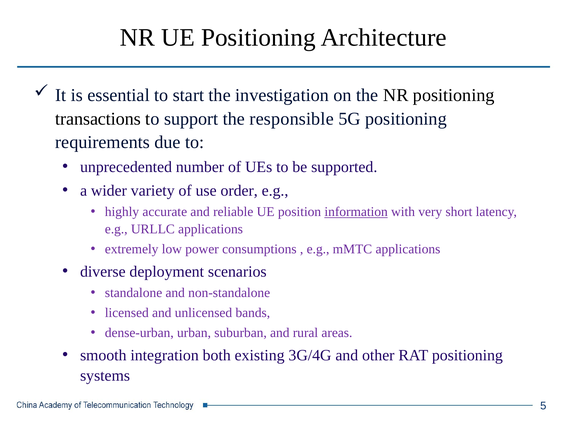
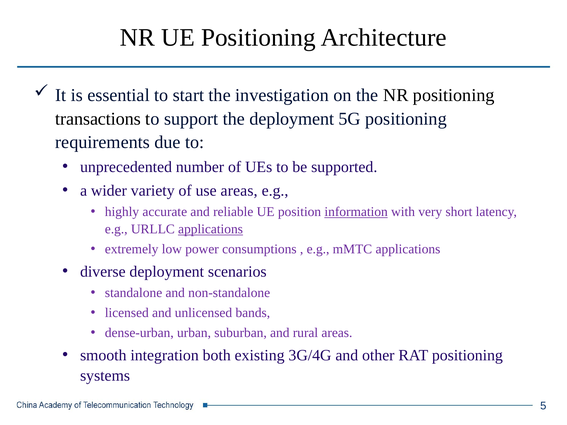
the responsible: responsible -> deployment
use order: order -> areas
applications at (211, 229) underline: none -> present
